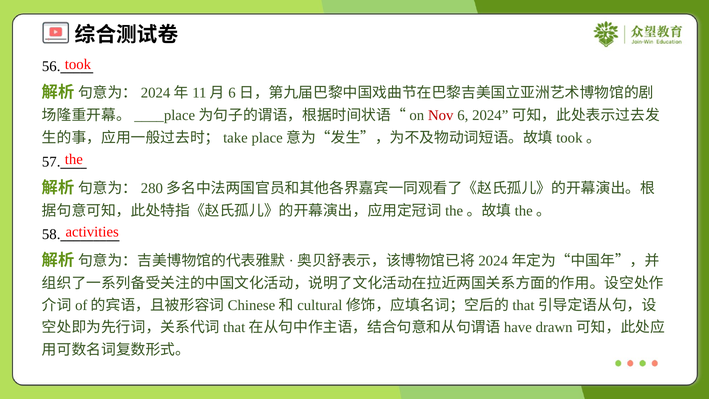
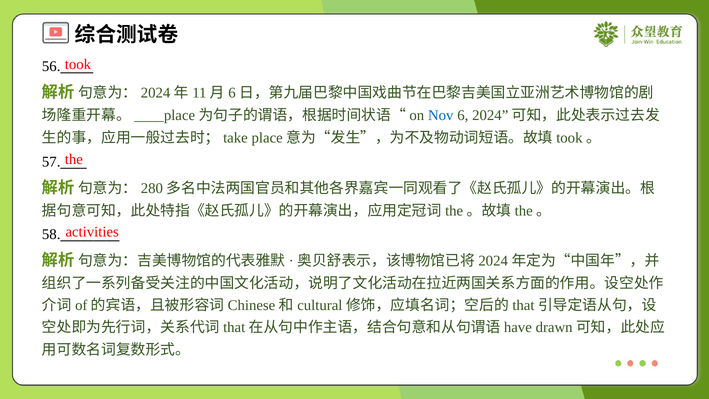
Nov colour: red -> blue
